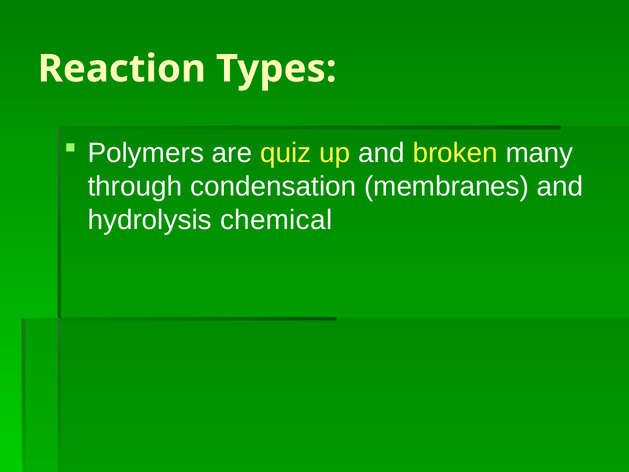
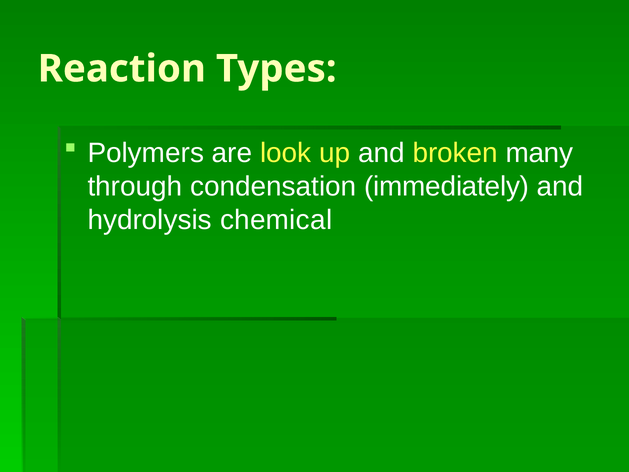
quiz: quiz -> look
membranes: membranes -> immediately
